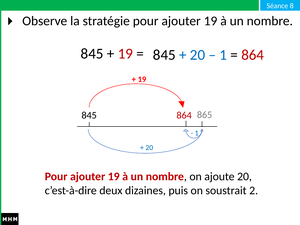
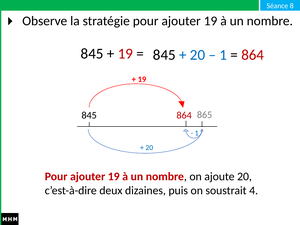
2: 2 -> 4
